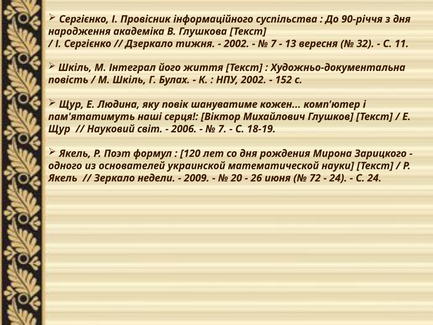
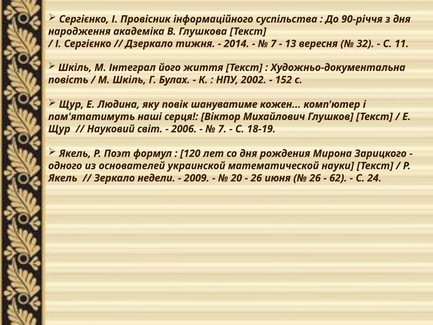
2002 at (237, 44): 2002 -> 2014
72 at (315, 178): 72 -> 26
24 at (338, 178): 24 -> 62
